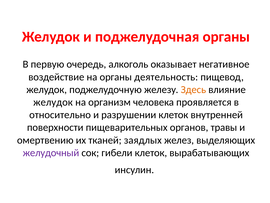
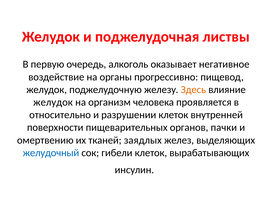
поджелудочная органы: органы -> листвы
деятельность: деятельность -> прогрессивно
травы: травы -> пачки
желудочный colour: purple -> blue
